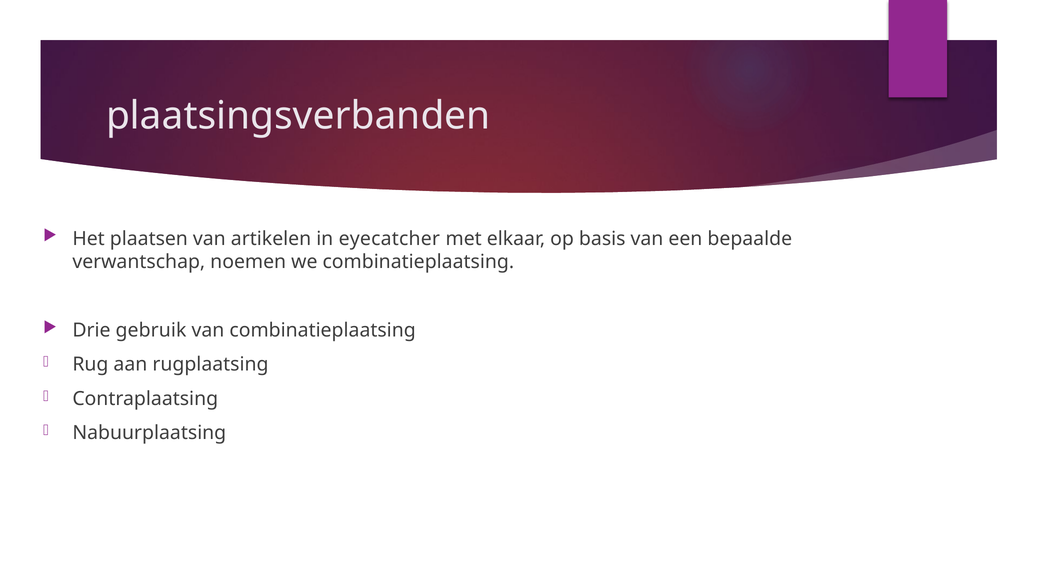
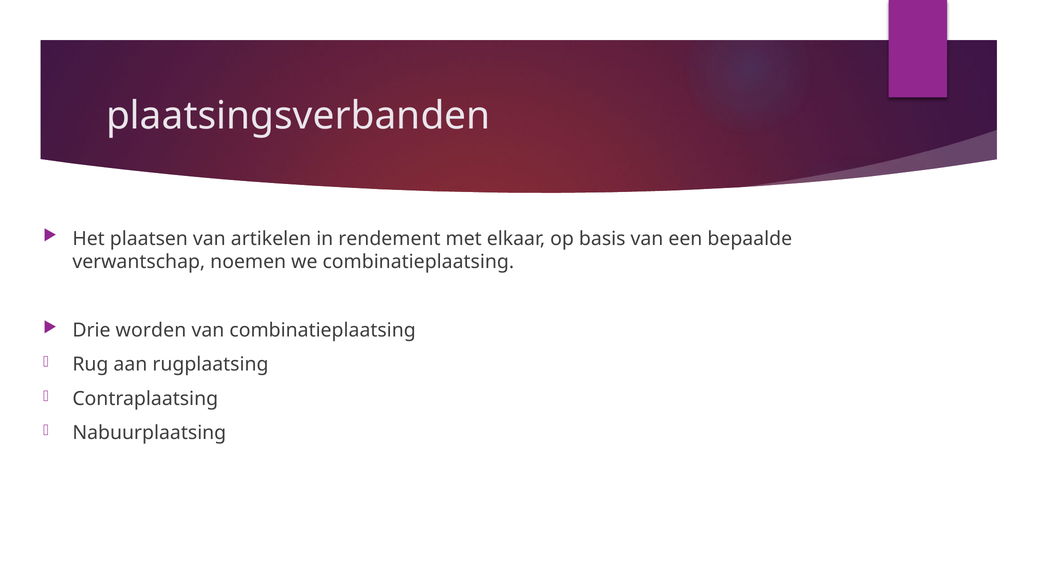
eyecatcher: eyecatcher -> rendement
gebruik: gebruik -> worden
